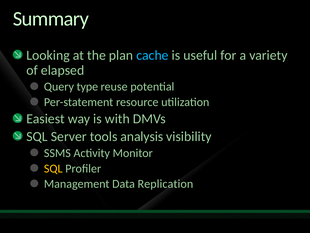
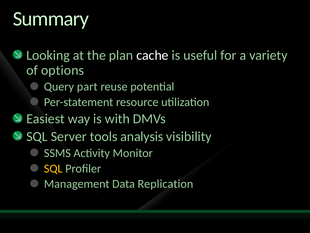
cache colour: light blue -> white
elapsed: elapsed -> options
type: type -> part
